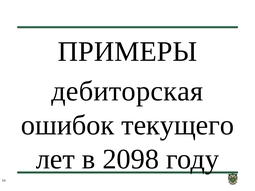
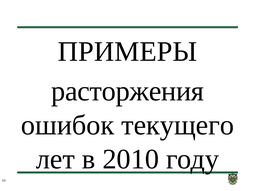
дебиторская: дебиторская -> расторжения
2098: 2098 -> 2010
